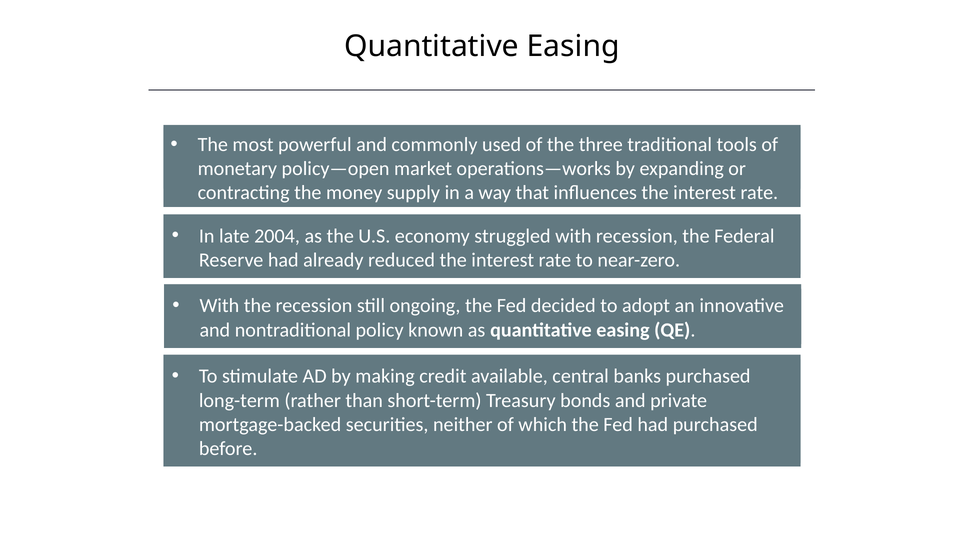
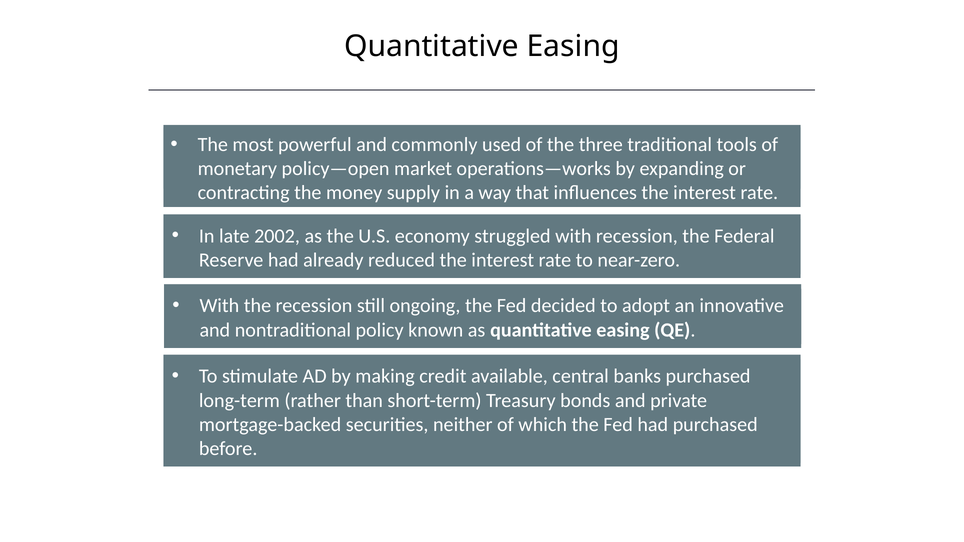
2004: 2004 -> 2002
